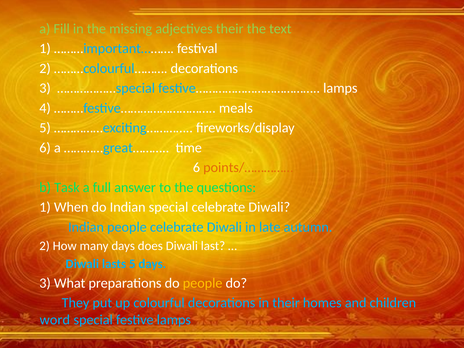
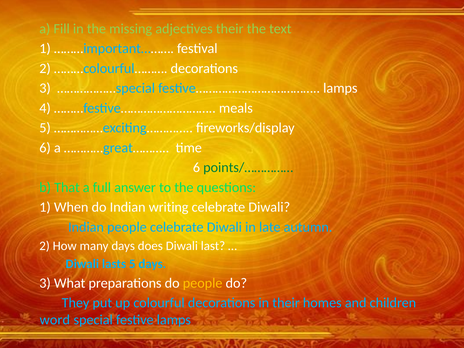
points/…………… at (248, 168) colour: orange -> green
Task: Task -> That
Indian special: special -> writing
